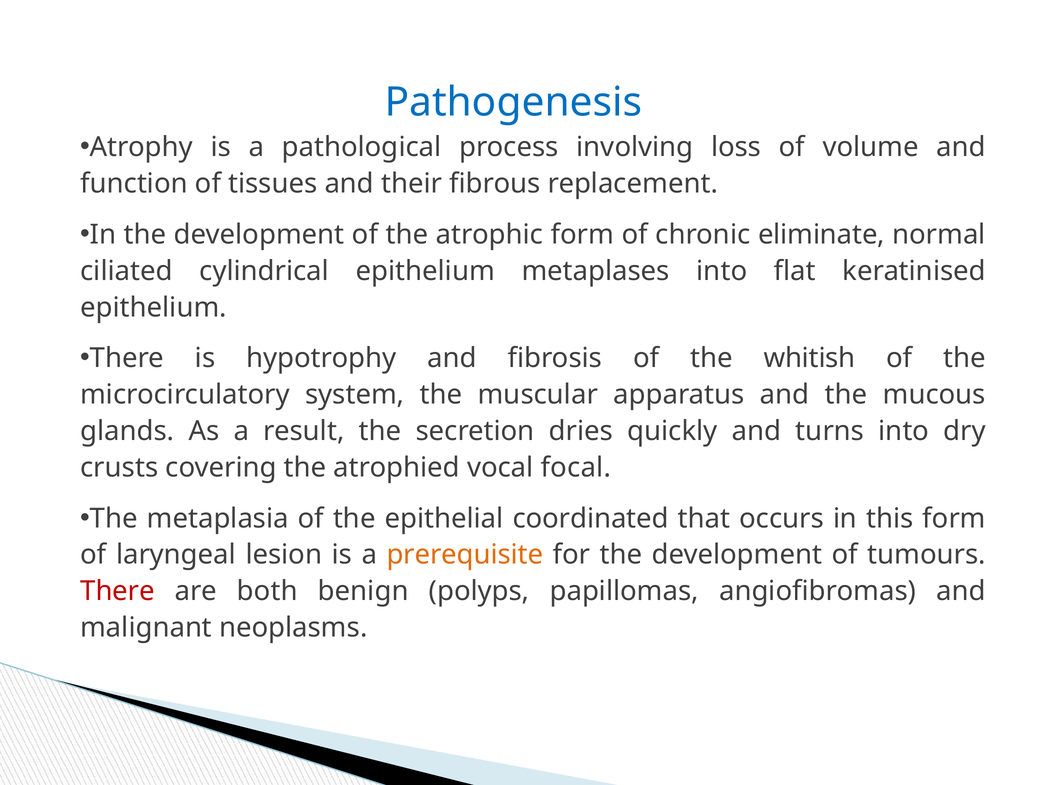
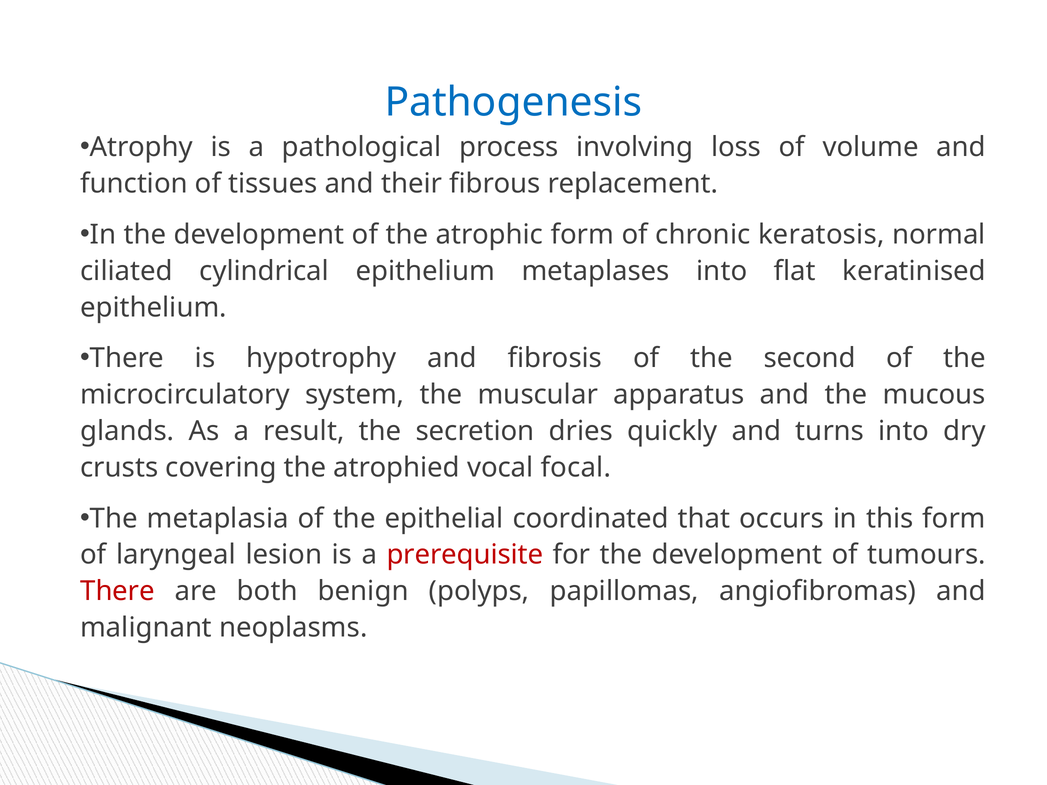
eliminate: eliminate -> keratosis
whitish: whitish -> second
prerequisite colour: orange -> red
